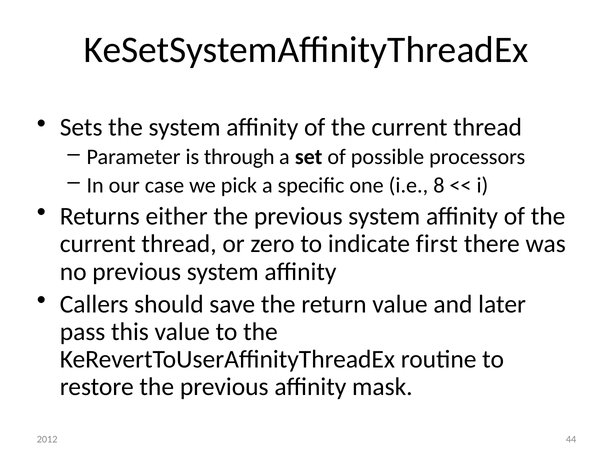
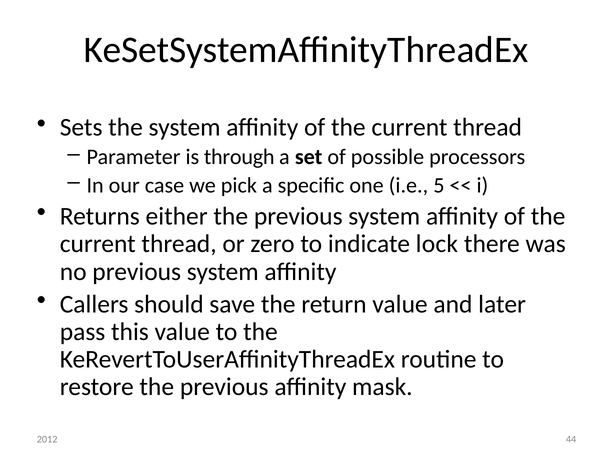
8: 8 -> 5
first: first -> lock
